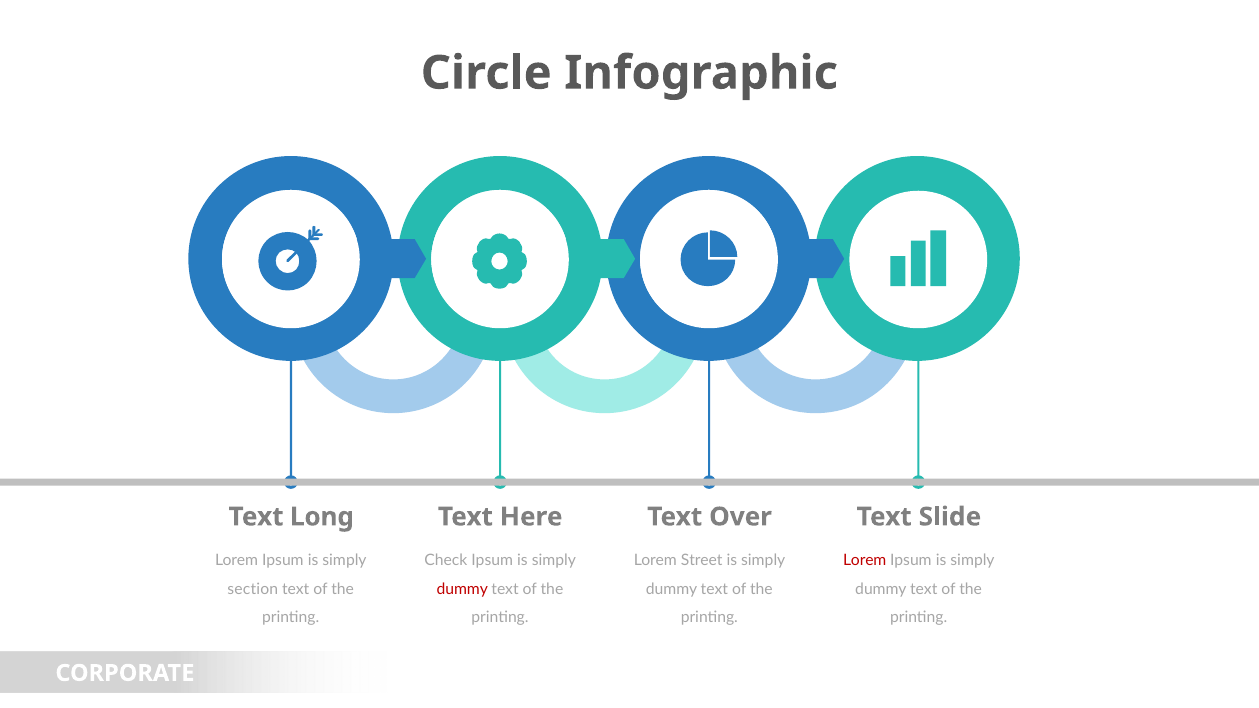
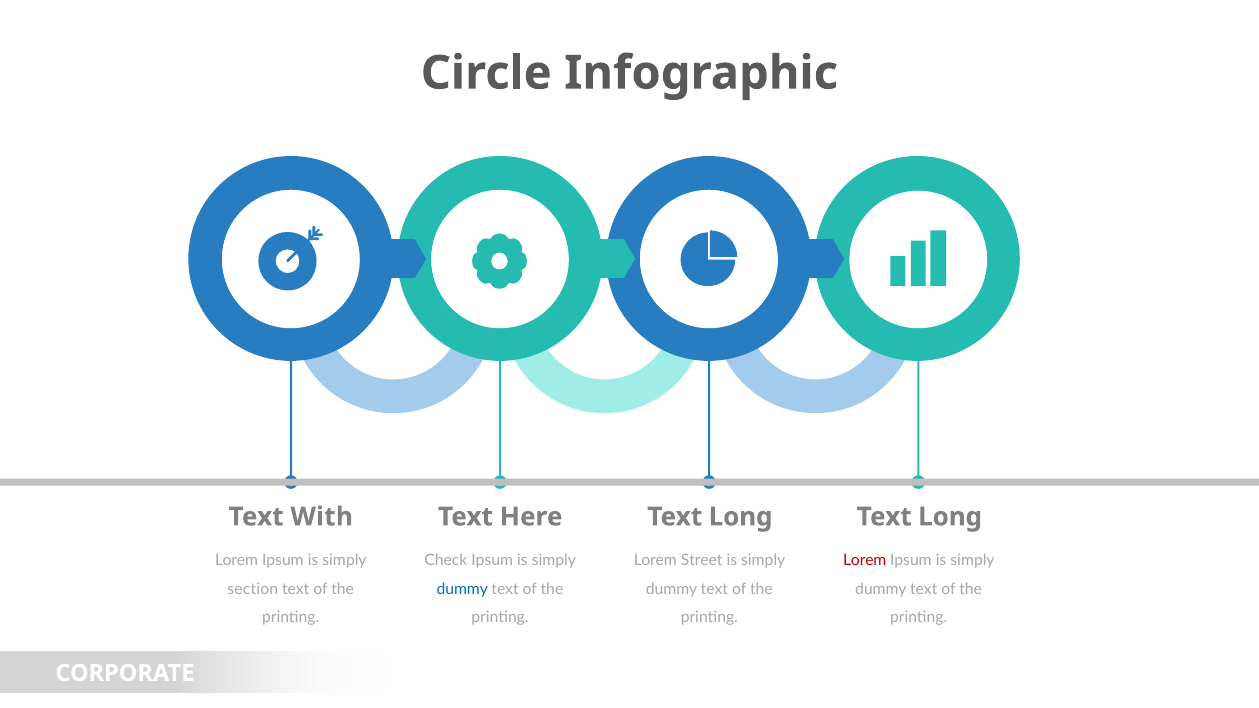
Long: Long -> With
Over at (741, 517): Over -> Long
Slide at (950, 517): Slide -> Long
dummy at (462, 589) colour: red -> blue
